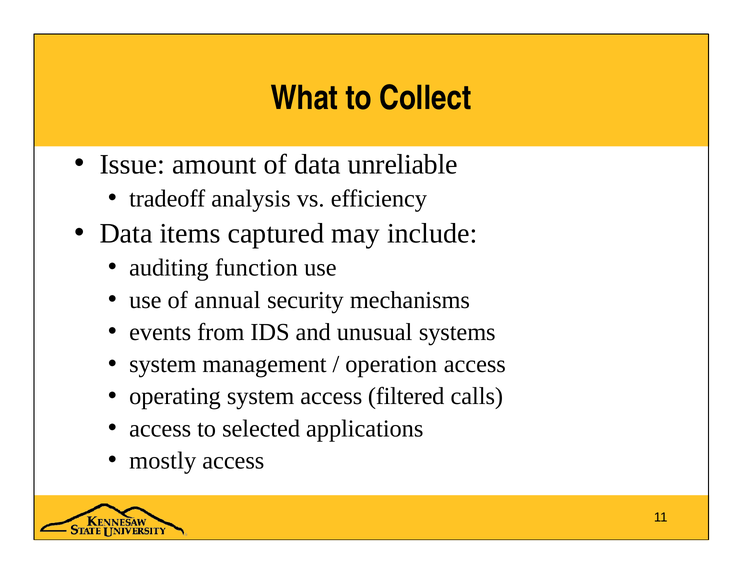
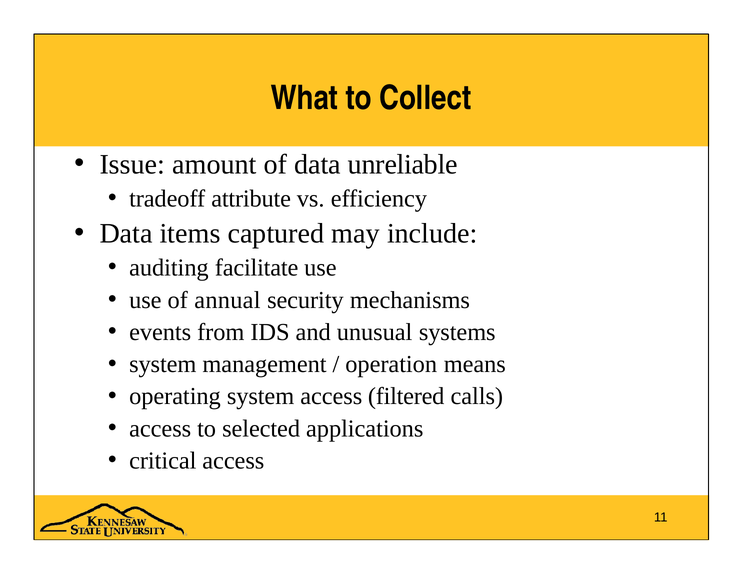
analysis: analysis -> attribute
function: function -> facilitate
operation access: access -> means
mostly: mostly -> critical
